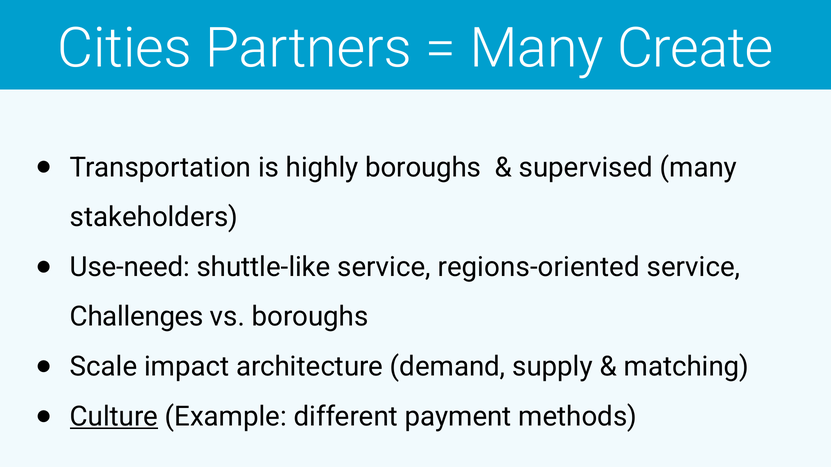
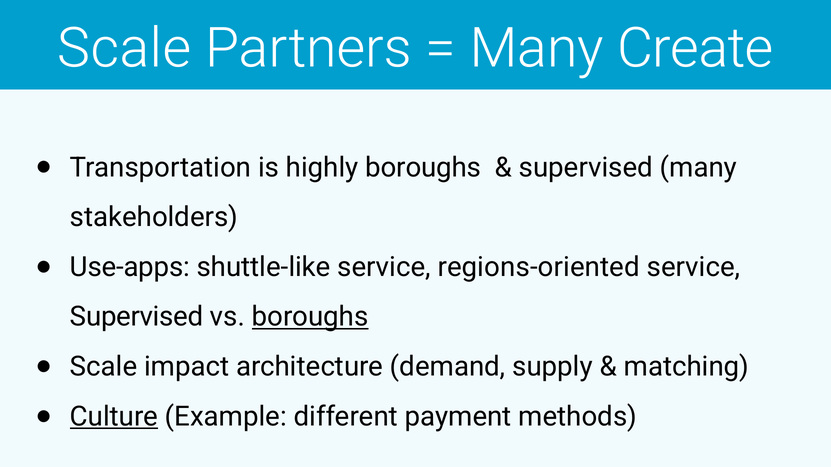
Cities at (125, 49): Cities -> Scale
Use-need: Use-need -> Use-apps
Challenges at (137, 317): Challenges -> Supervised
boroughs at (310, 317) underline: none -> present
